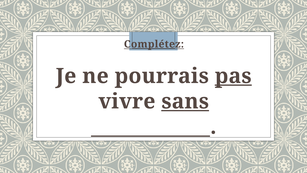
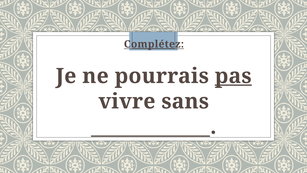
sans underline: present -> none
